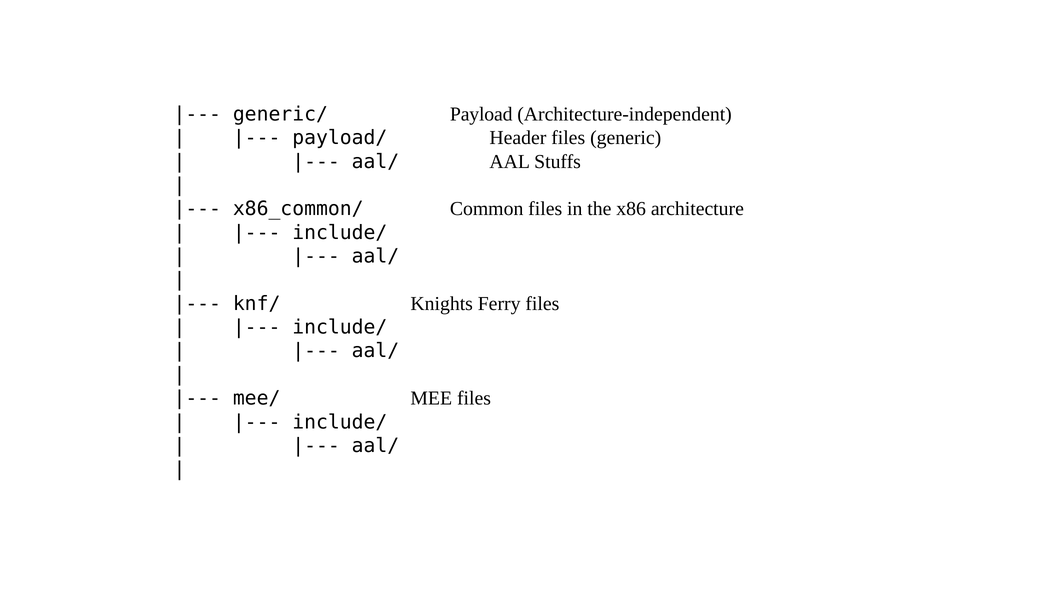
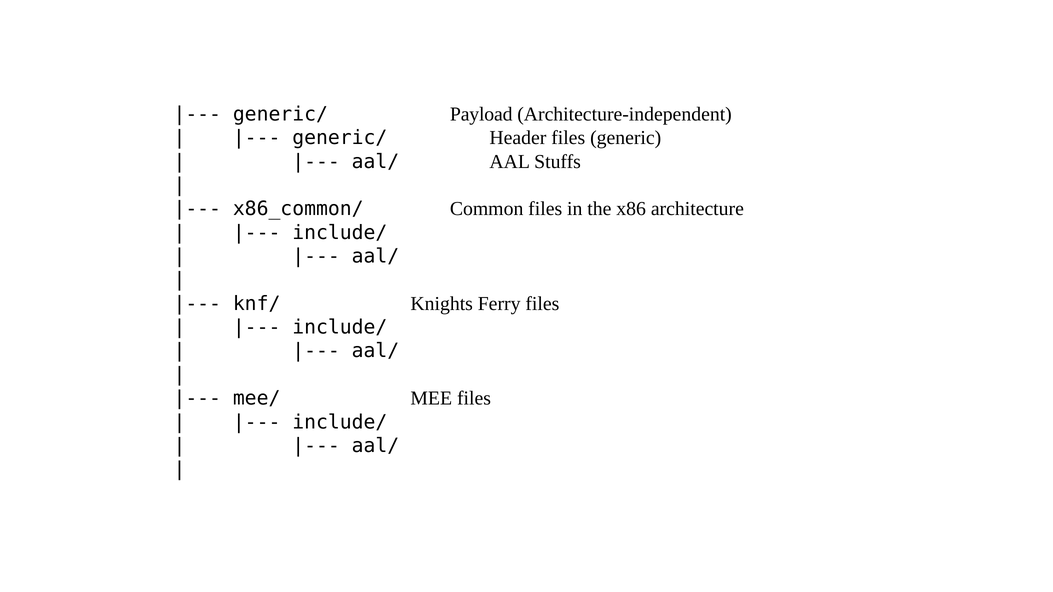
payload/ at (340, 138): payload/ -> generic/
